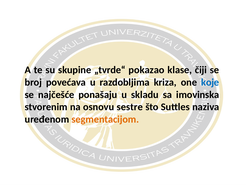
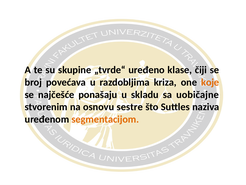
pokazao: pokazao -> uređeno
koje colour: blue -> orange
imovinska: imovinska -> uobičajne
